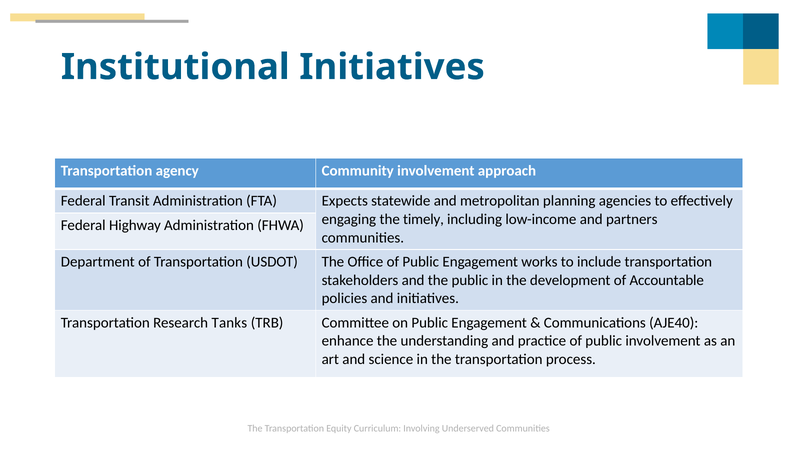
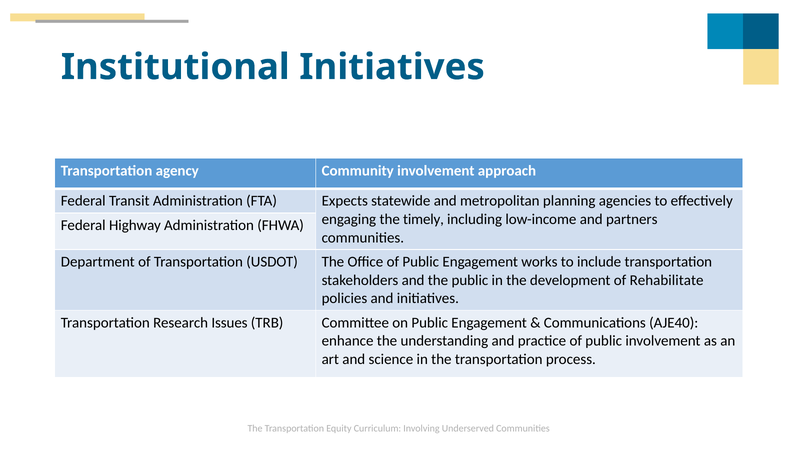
Accountable: Accountable -> Rehabilitate
Tanks: Tanks -> Issues
